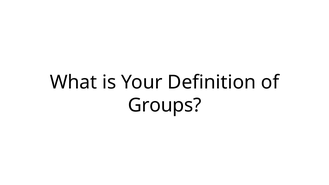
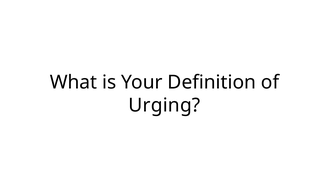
Groups: Groups -> Urging
